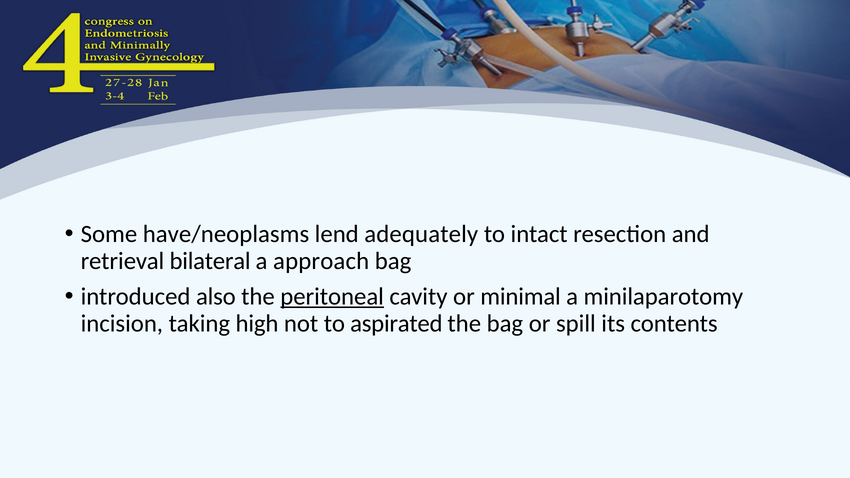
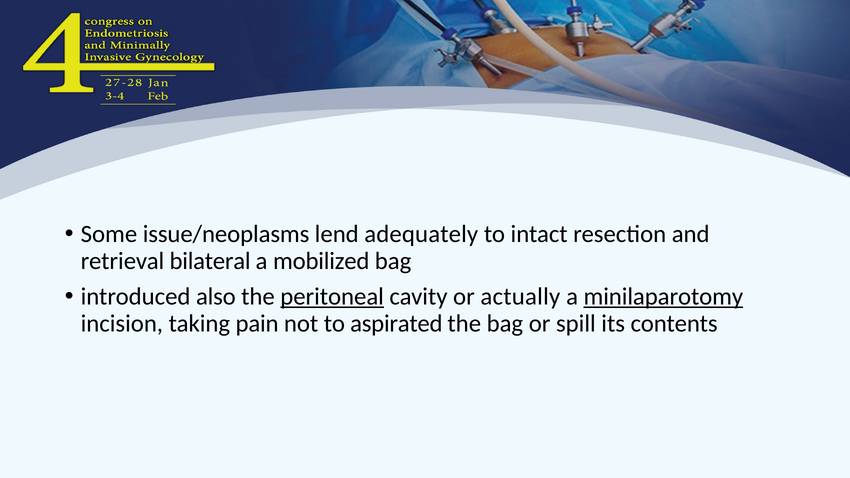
have/neoplasms: have/neoplasms -> issue/neoplasms
approach: approach -> mobilized
minimal: minimal -> actually
minilaparotomy underline: none -> present
high: high -> pain
